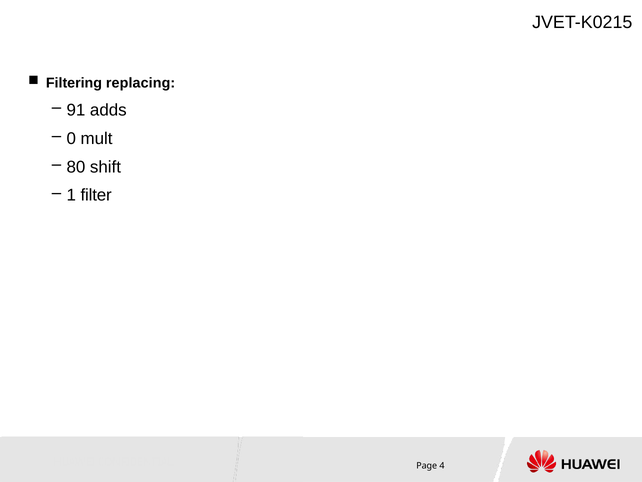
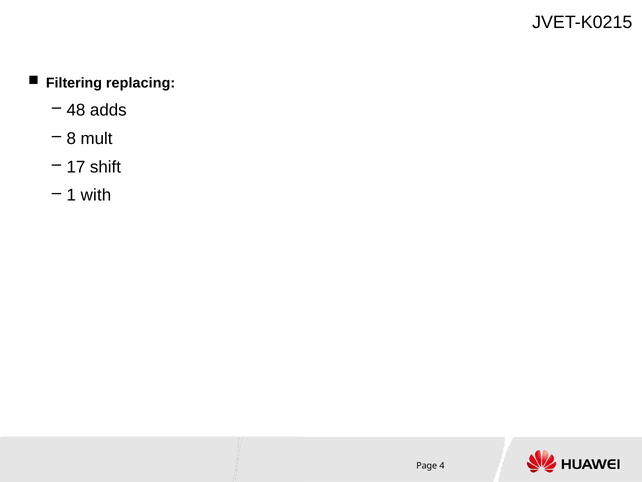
91: 91 -> 48
0: 0 -> 8
80: 80 -> 17
filter: filter -> with
